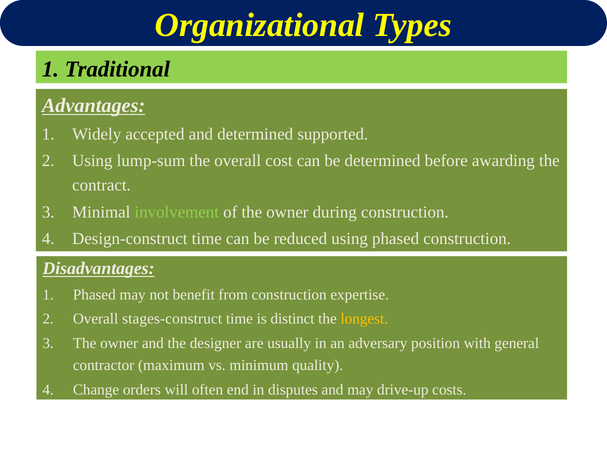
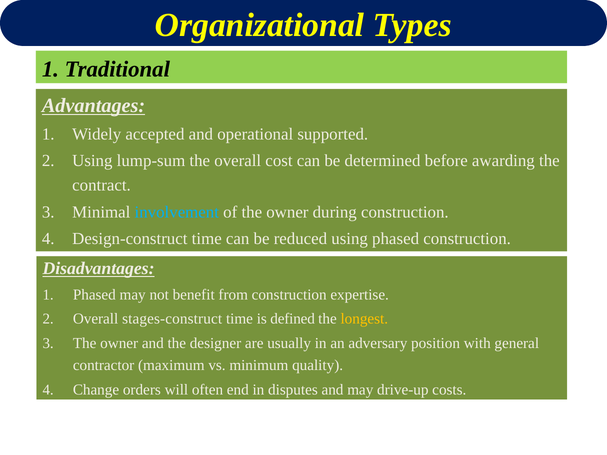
and determined: determined -> operational
involvement colour: light green -> light blue
distinct: distinct -> defined
